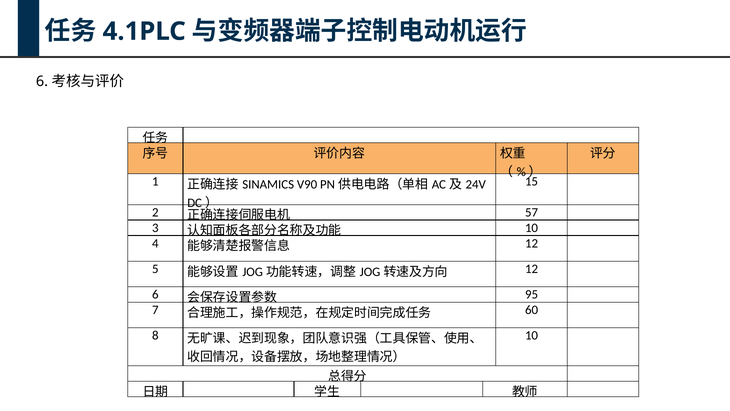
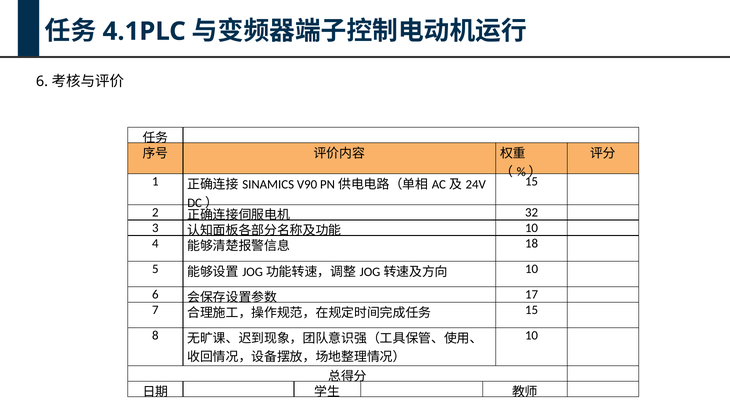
57: 57 -> 32
12 at (532, 243): 12 -> 18
12 at (532, 269): 12 -> 10
95: 95 -> 17
60 at (532, 310): 60 -> 15
